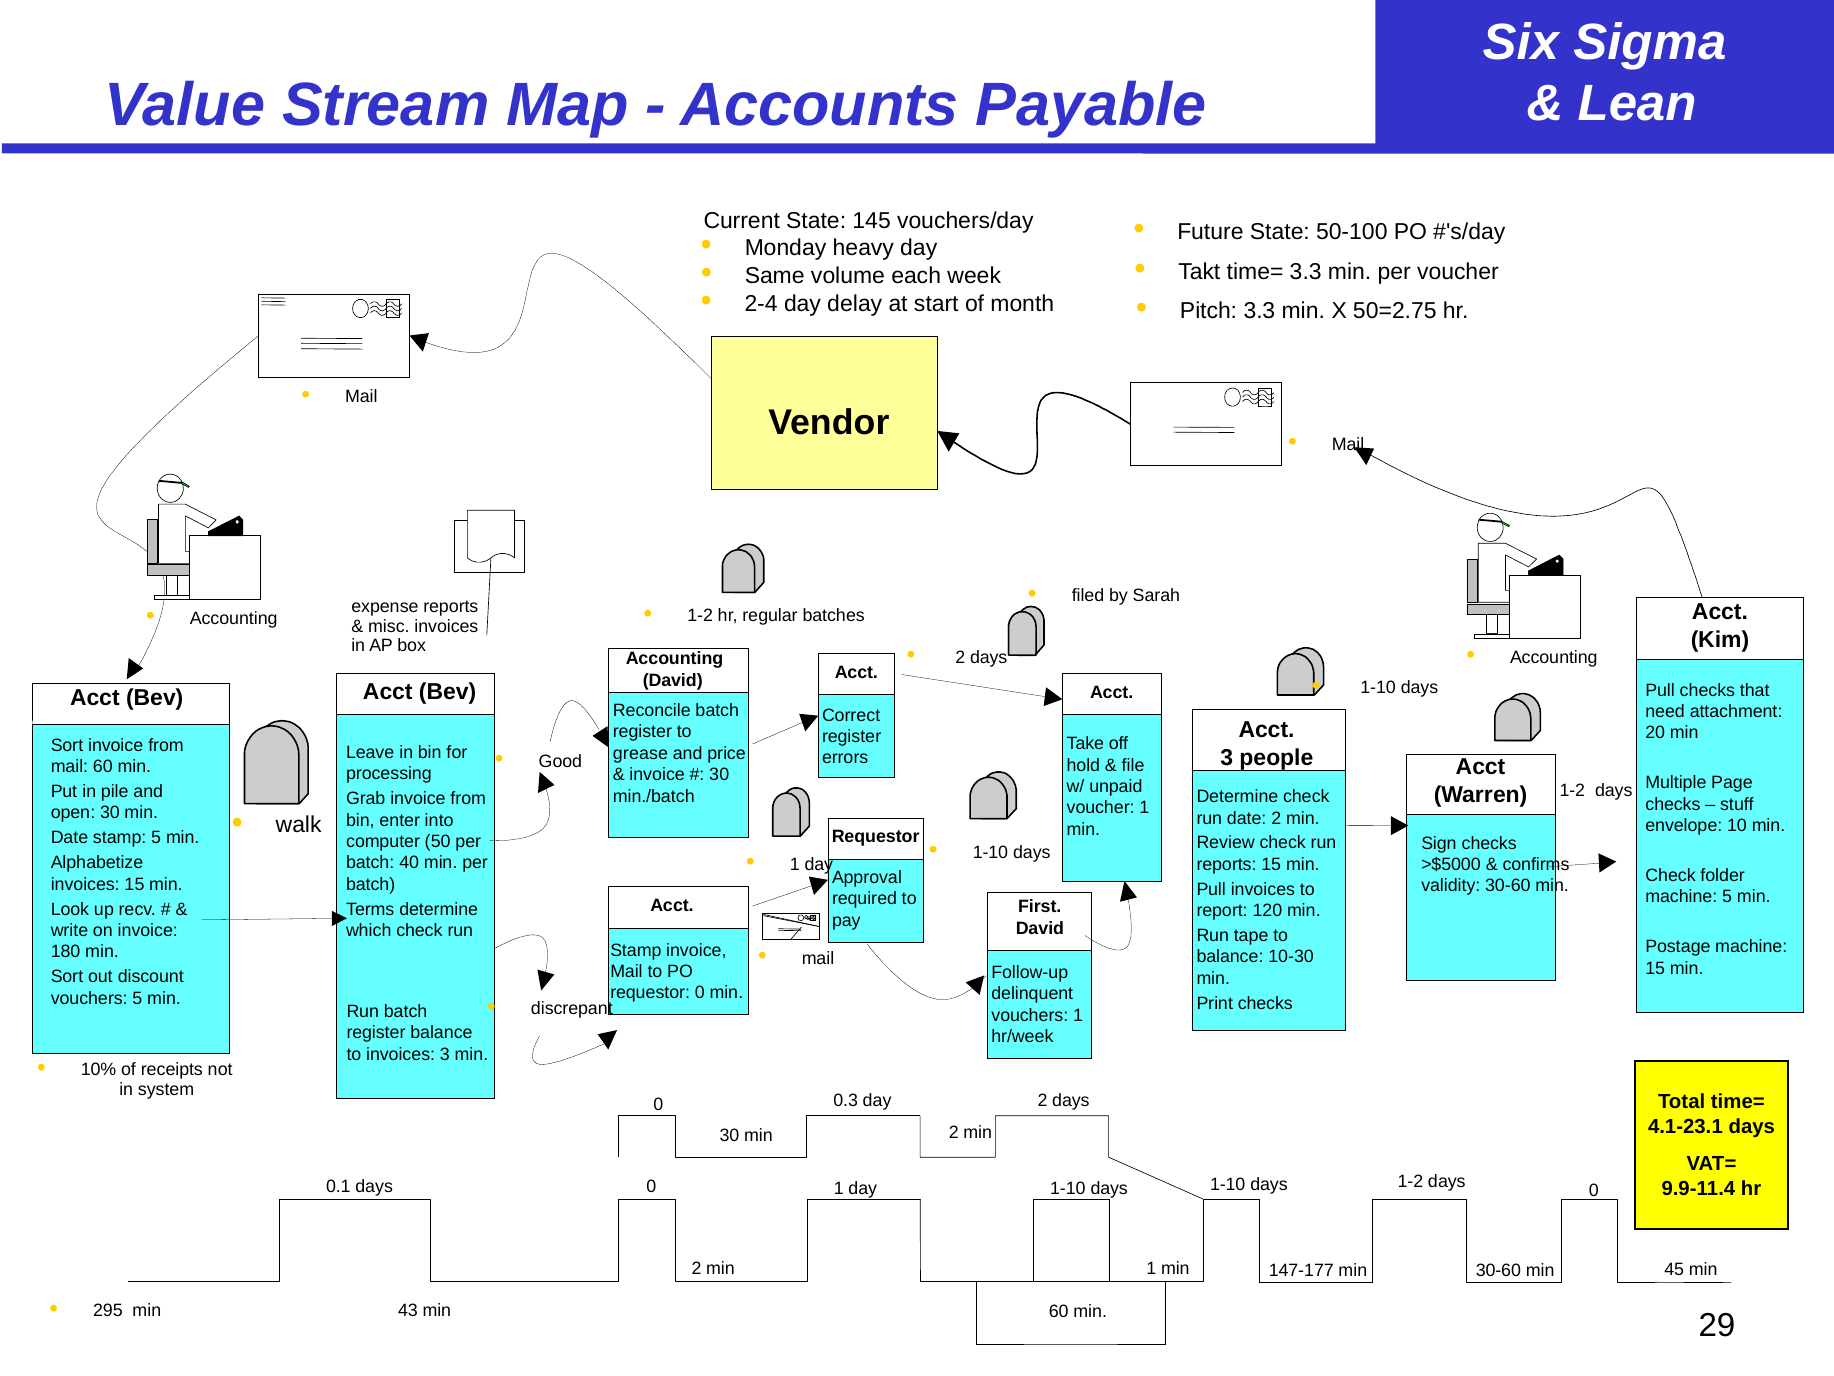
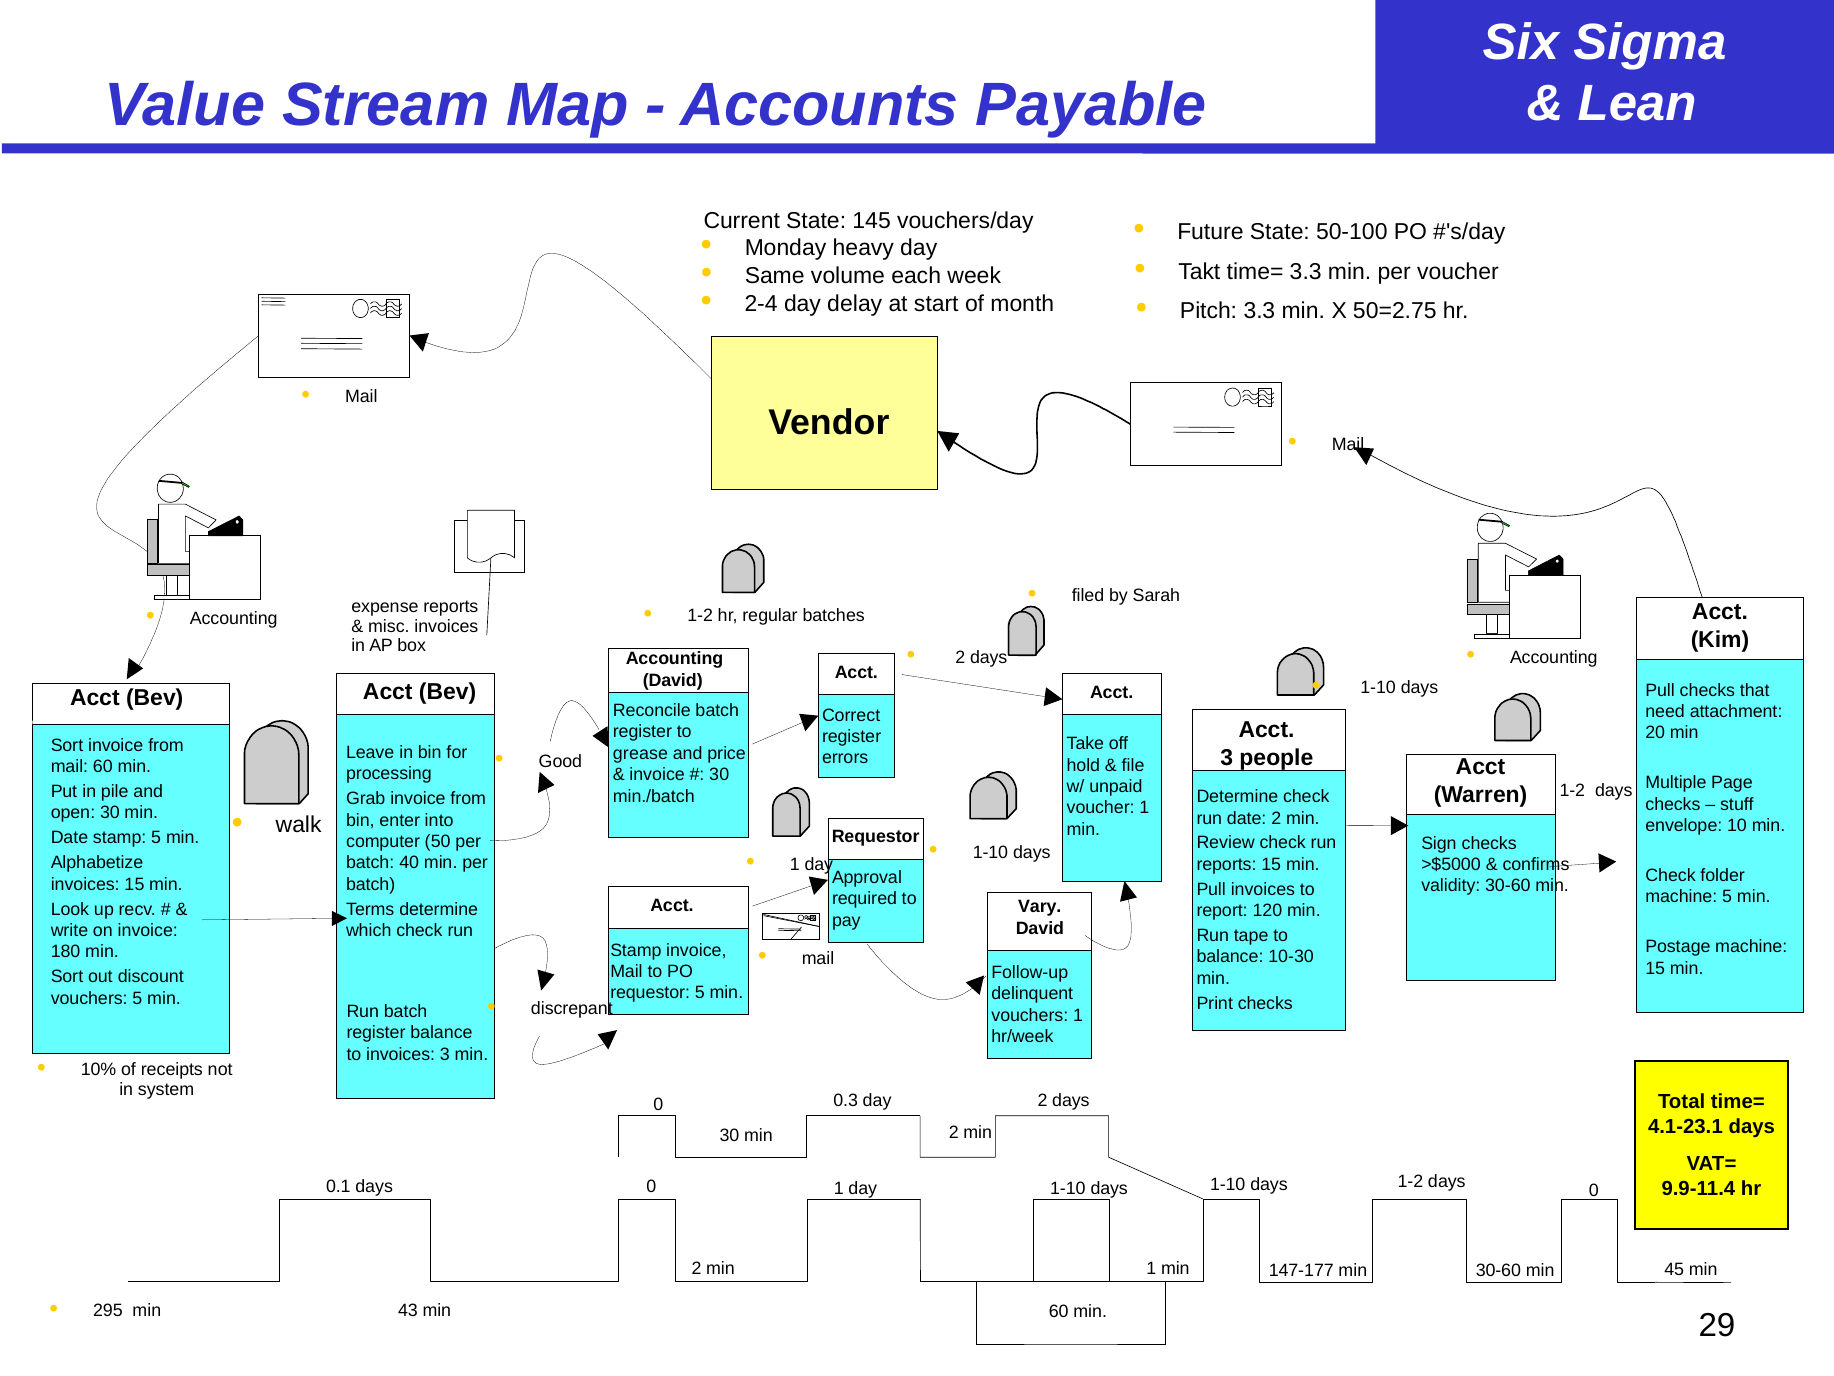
First: First -> Vary
requestor 0: 0 -> 5
